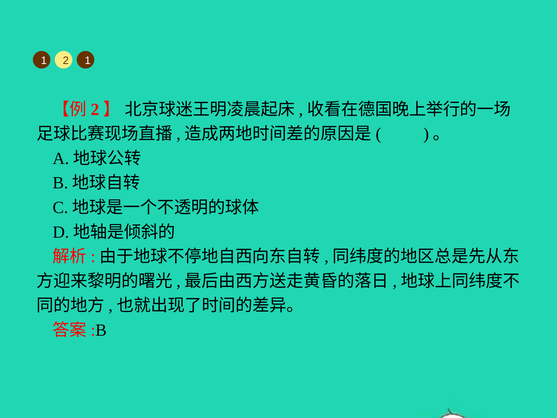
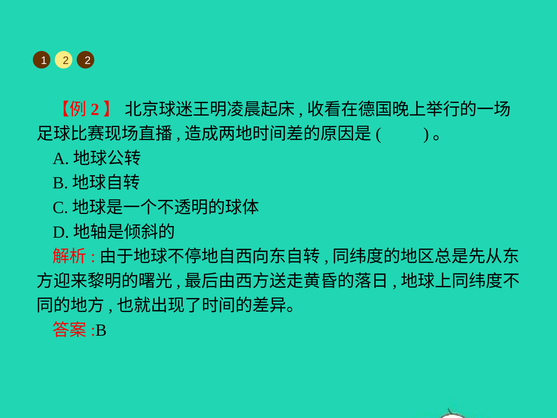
2 1: 1 -> 2
